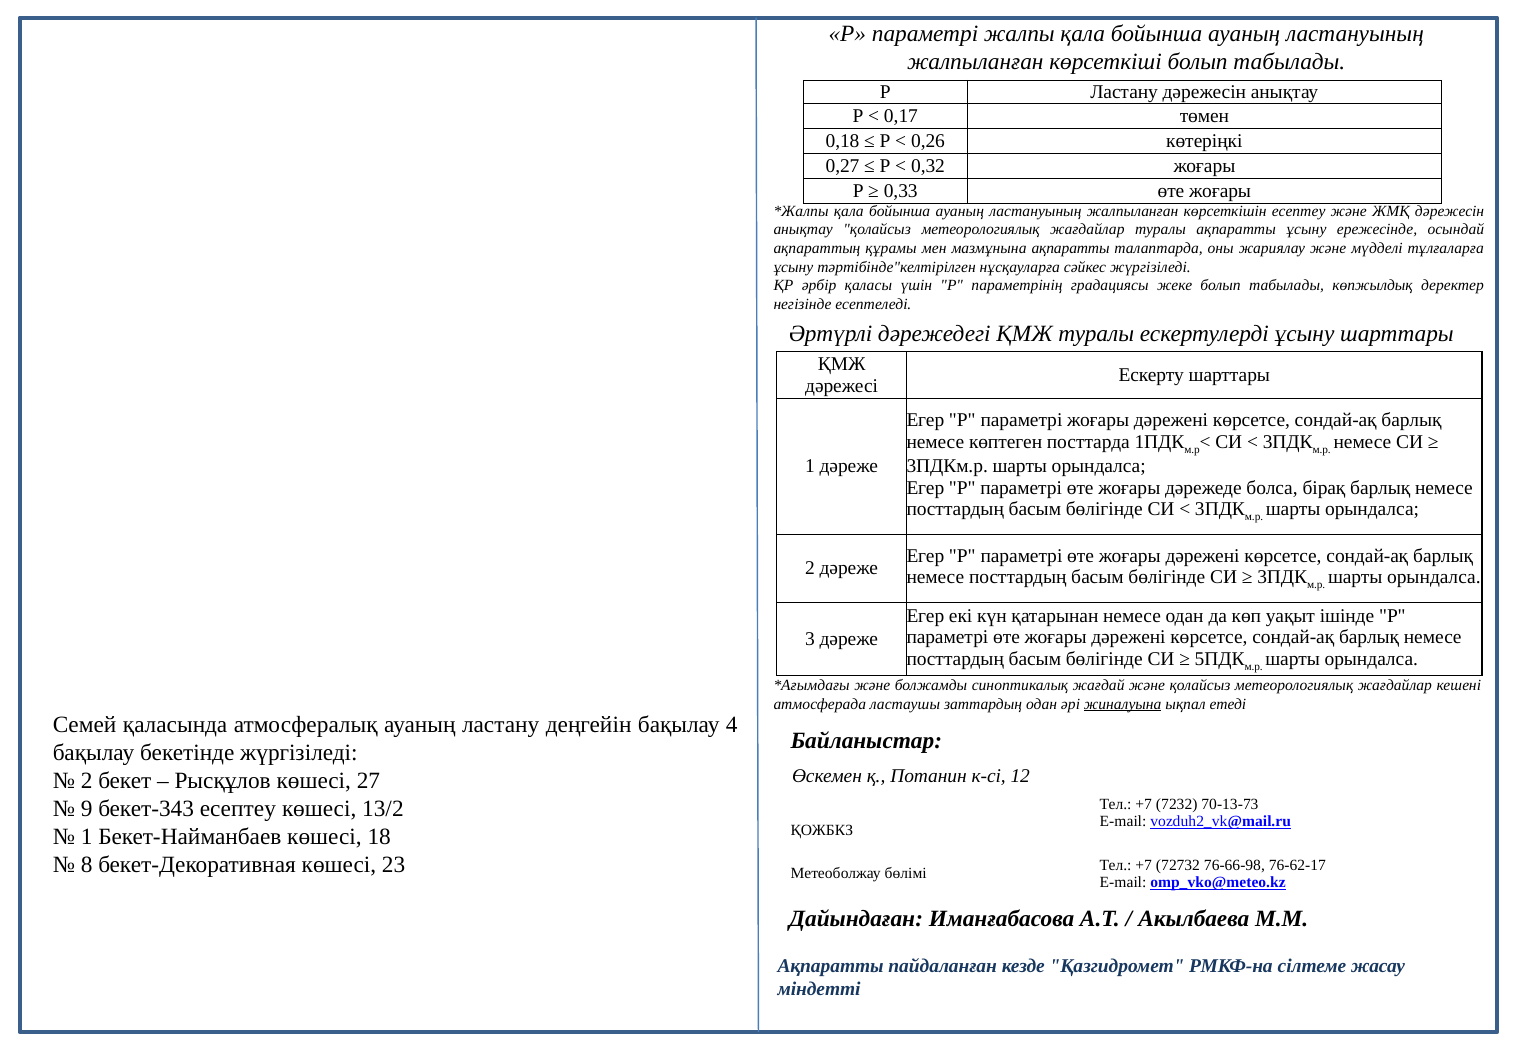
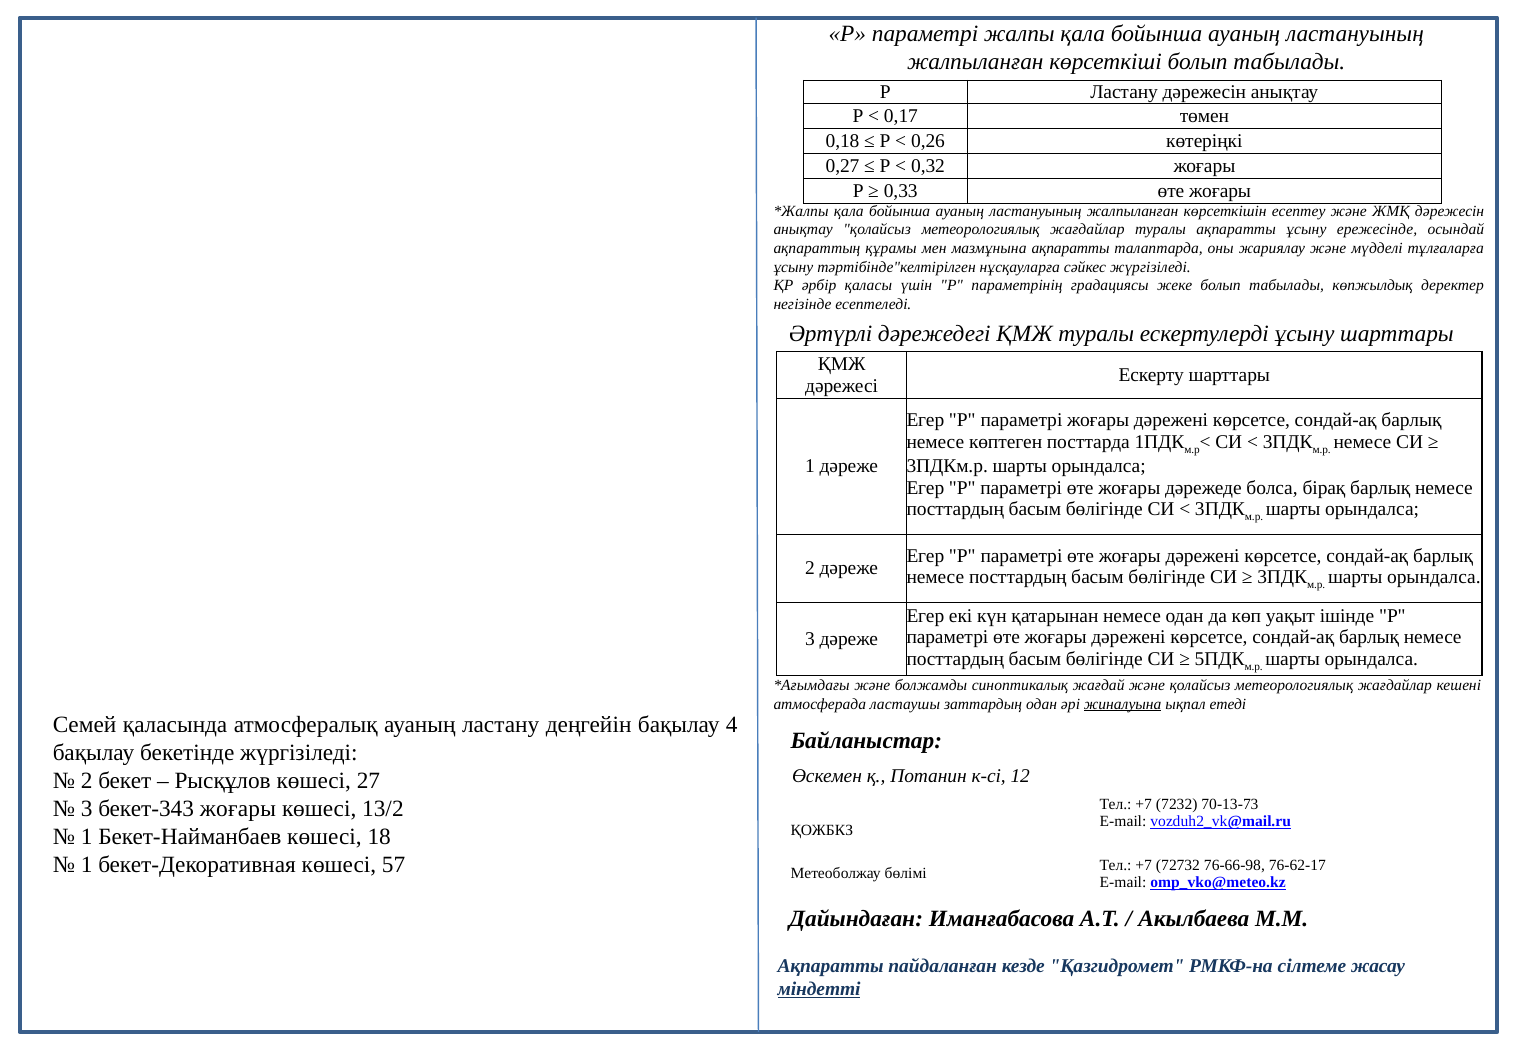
9 at (87, 809): 9 -> 3
бекет-343 есептеу: есептеу -> жоғары
8 at (87, 865): 8 -> 1
23: 23 -> 57
міндетті underline: none -> present
